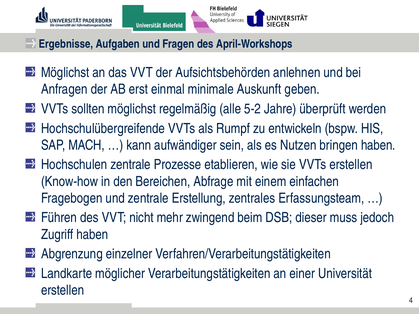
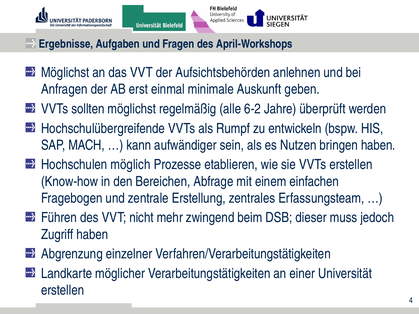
5-2: 5-2 -> 6-2
Hochschulen zentrale: zentrale -> möglich
